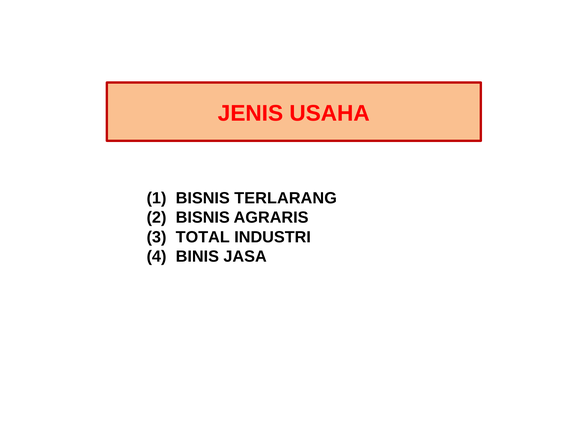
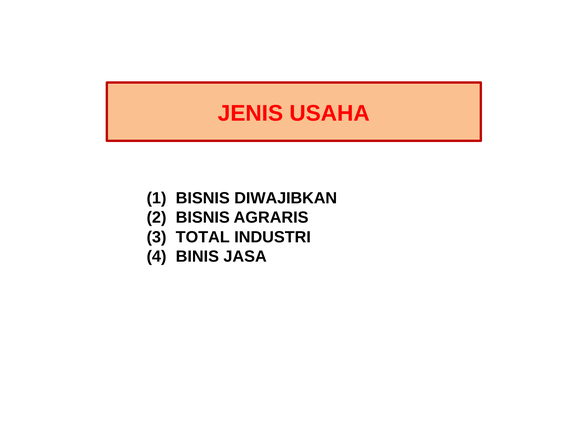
TERLARANG: TERLARANG -> DIWAJIBKAN
